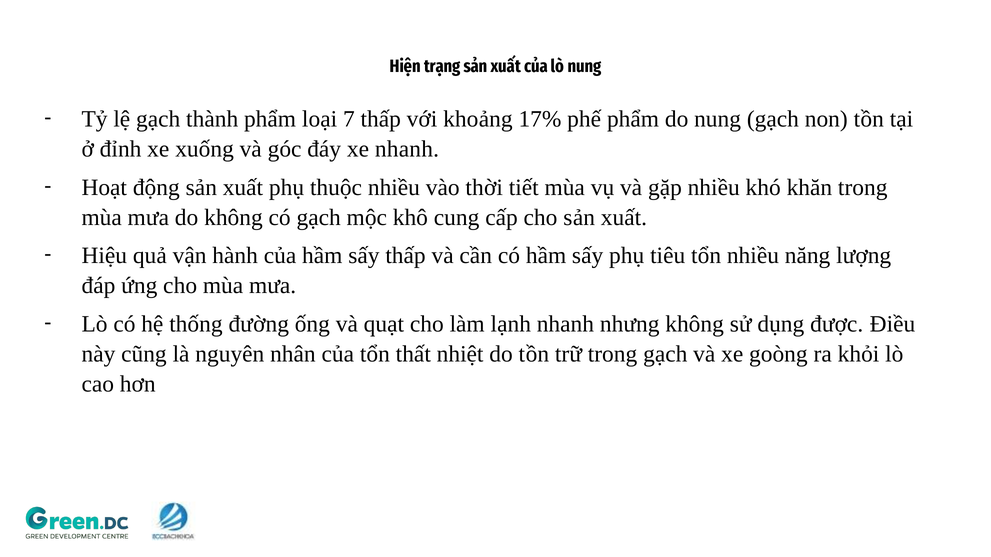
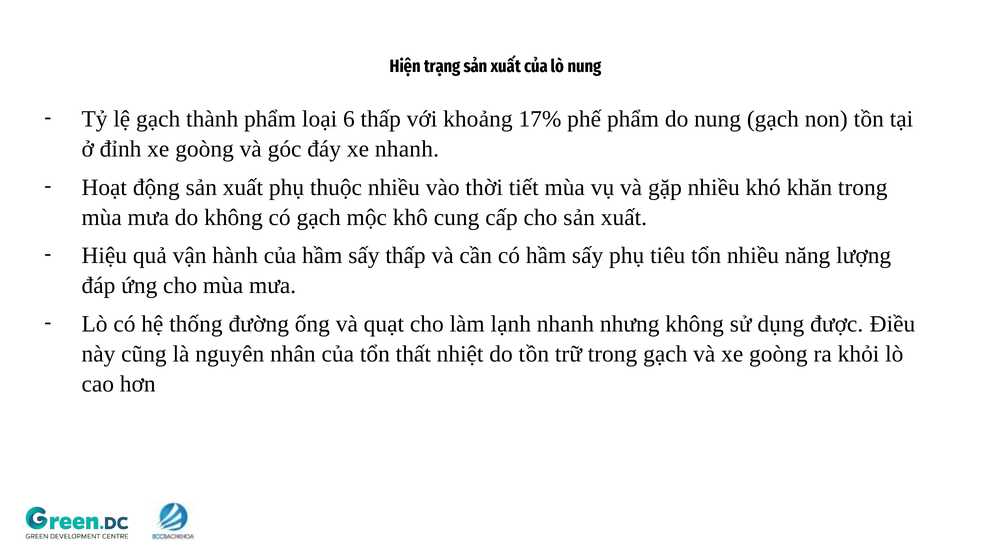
7: 7 -> 6
đỉnh xe xuống: xuống -> goòng
